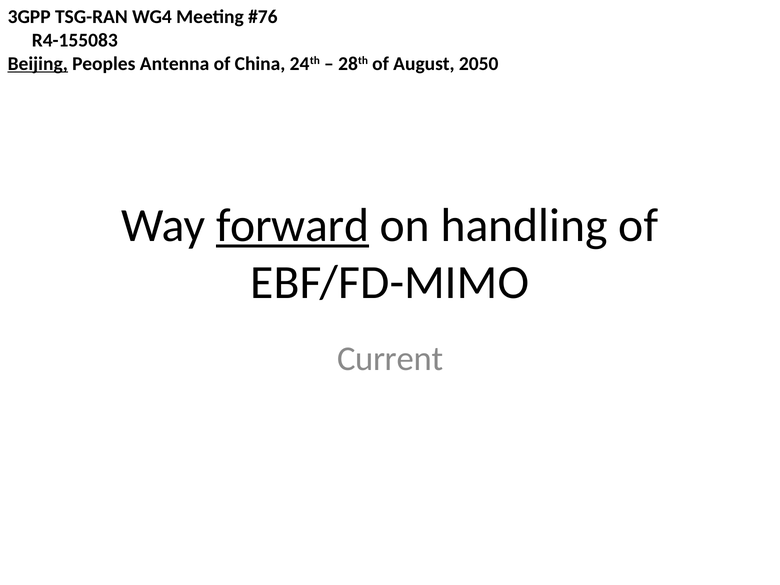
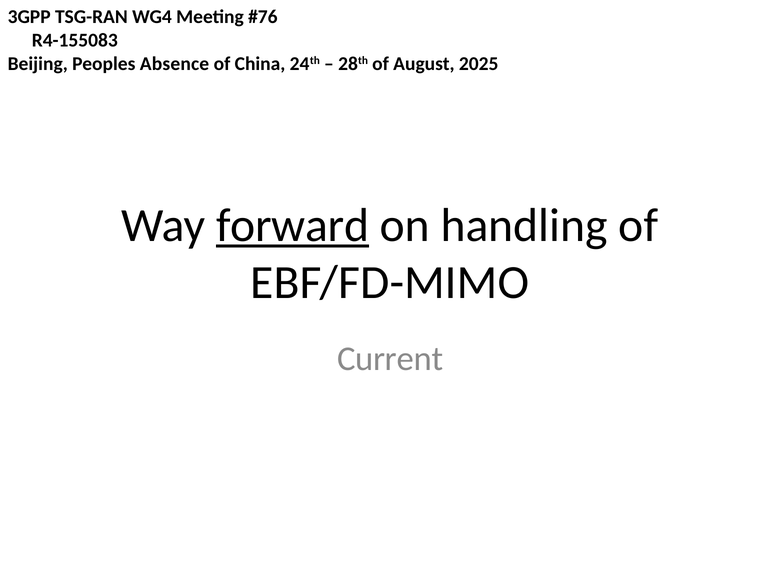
Beijing underline: present -> none
Antenna: Antenna -> Absence
2050: 2050 -> 2025
